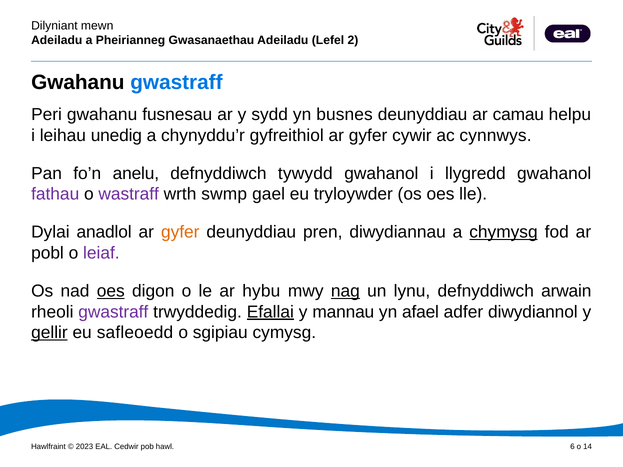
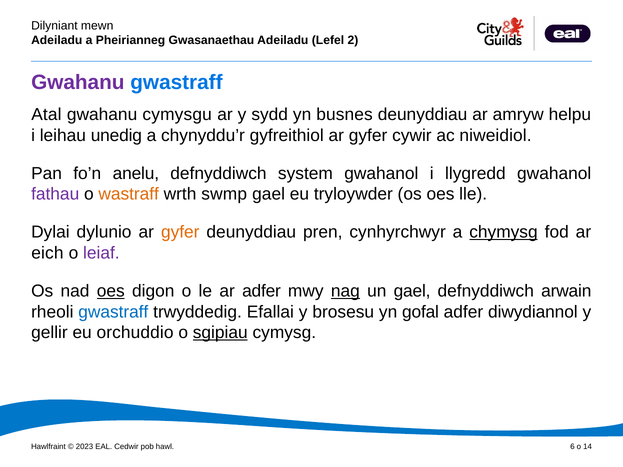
Gwahanu at (78, 83) colour: black -> purple
Peri: Peri -> Atal
fusnesau: fusnesau -> cymysgu
camau: camau -> amryw
cynnwys: cynnwys -> niweidiol
tywydd: tywydd -> system
wastraff colour: purple -> orange
anadlol: anadlol -> dylunio
diwydiannau: diwydiannau -> cynhyrchwyr
pobl: pobl -> eich
ar hybu: hybu -> adfer
un lynu: lynu -> gael
gwastraff at (113, 312) colour: purple -> blue
Efallai underline: present -> none
mannau: mannau -> brosesu
afael: afael -> gofal
gellir underline: present -> none
safleoedd: safleoedd -> orchuddio
sgipiau underline: none -> present
